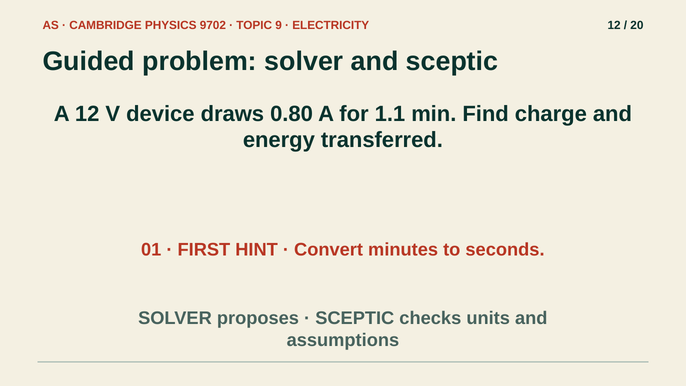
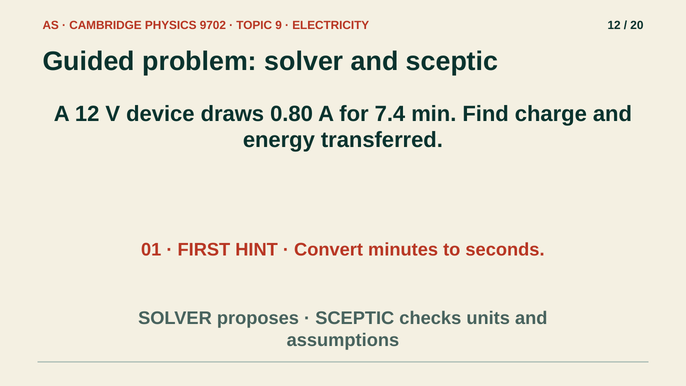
1.1: 1.1 -> 7.4
